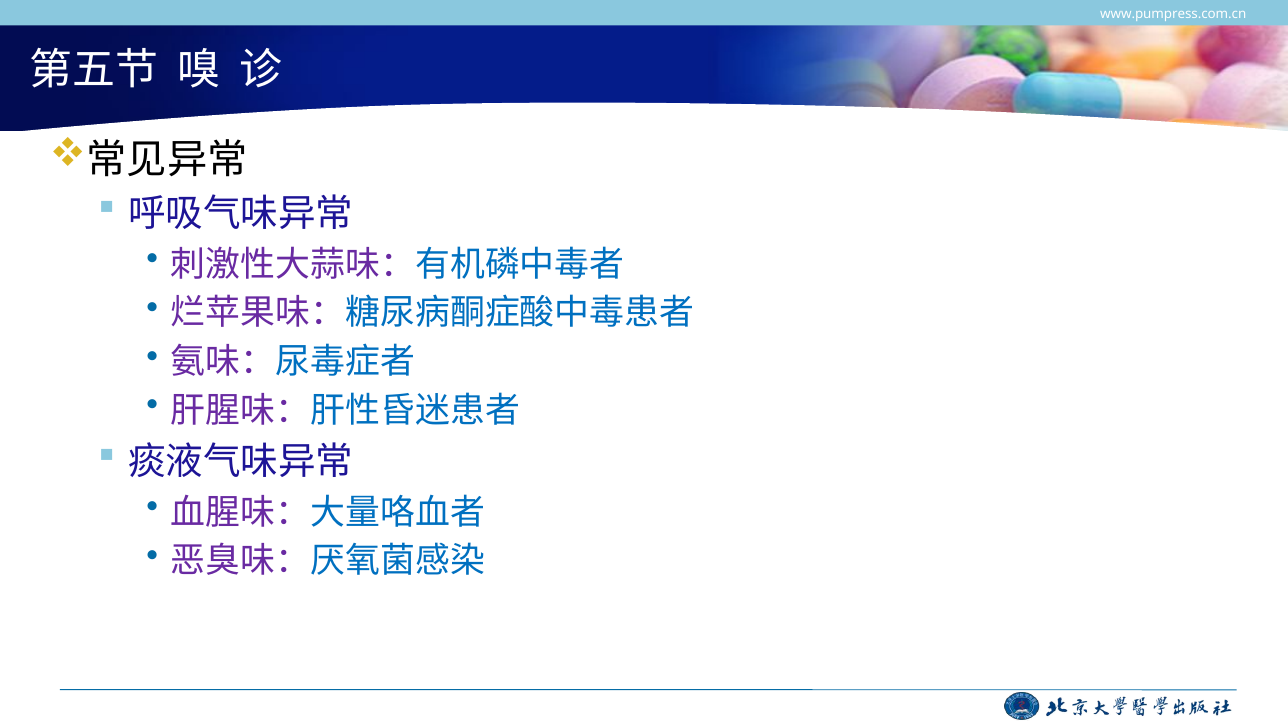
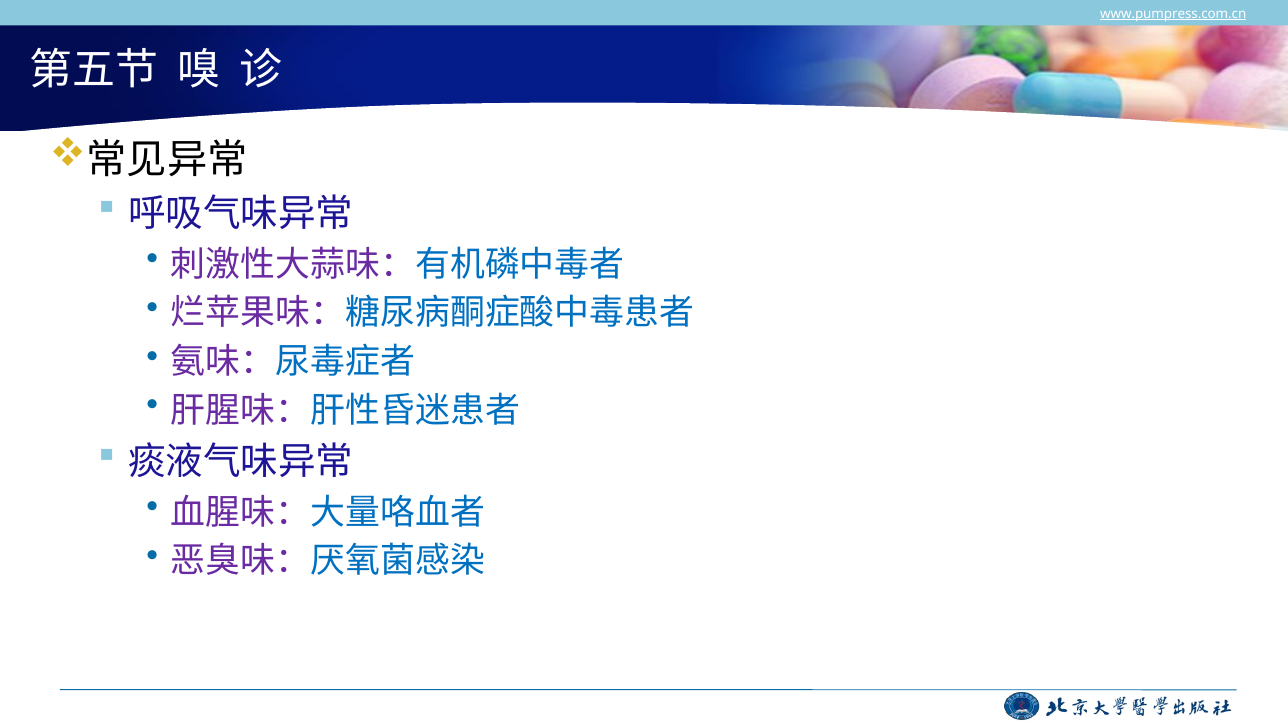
www.pumpress.com.cn underline: none -> present
